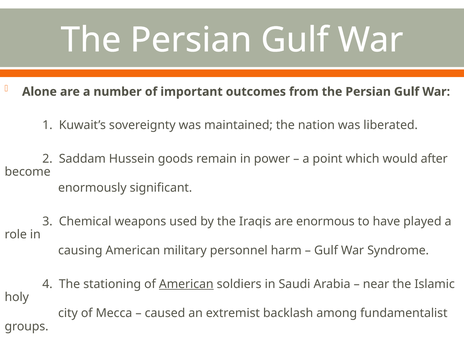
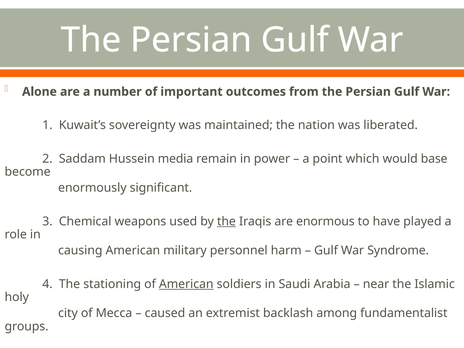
goods: goods -> media
after: after -> base
the at (226, 221) underline: none -> present
